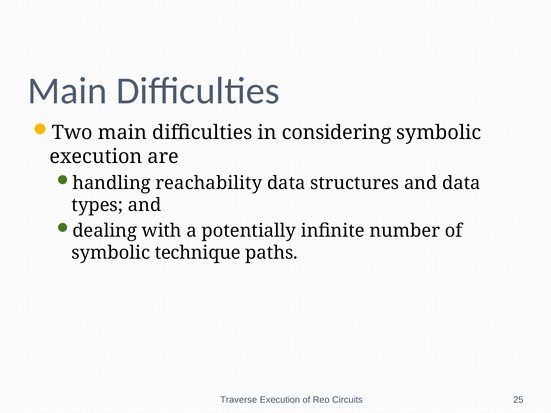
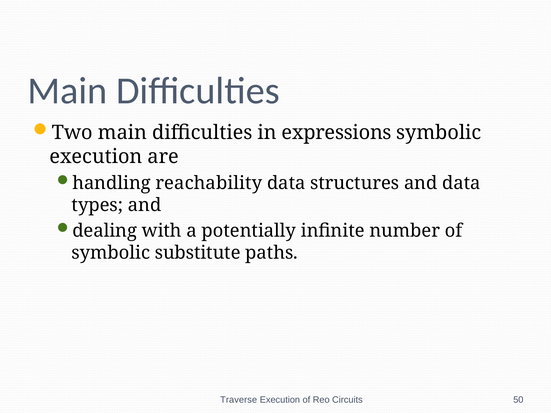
considering: considering -> expressions
technique: technique -> substitute
25: 25 -> 50
